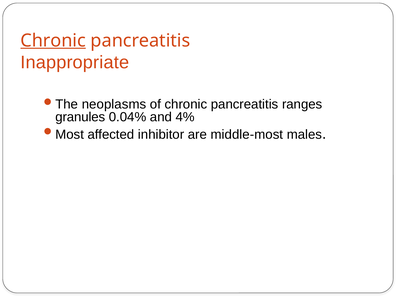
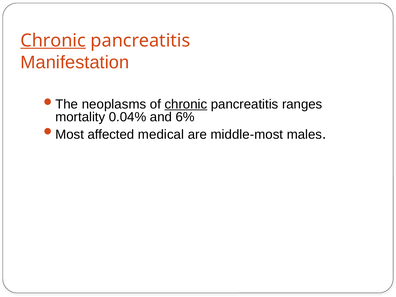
Inappropriate: Inappropriate -> Manifestation
chronic at (186, 104) underline: none -> present
granules: granules -> mortality
4%: 4% -> 6%
inhibitor: inhibitor -> medical
